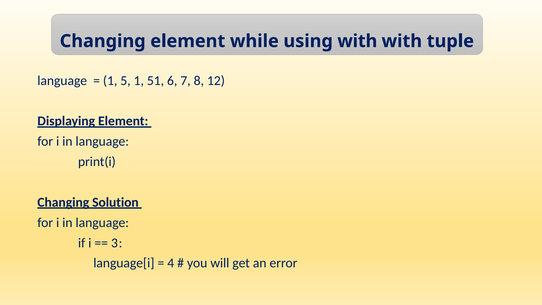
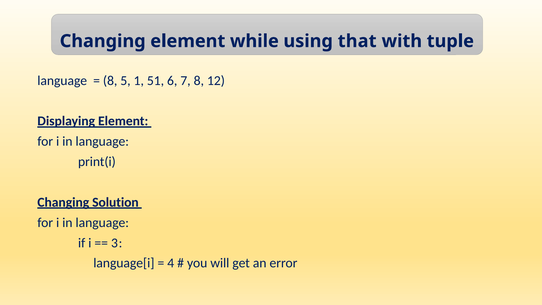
using with: with -> that
1 at (110, 81): 1 -> 8
